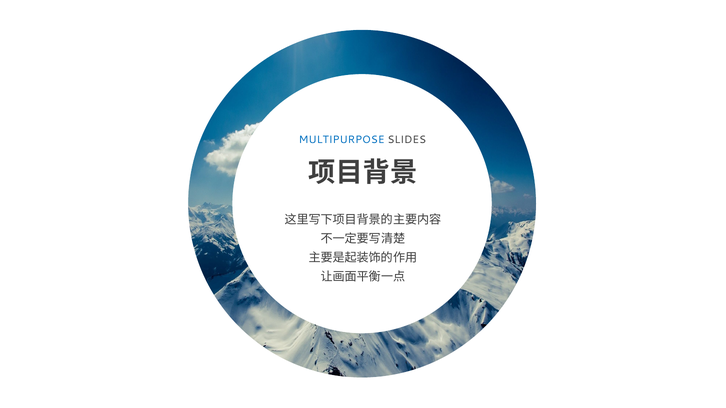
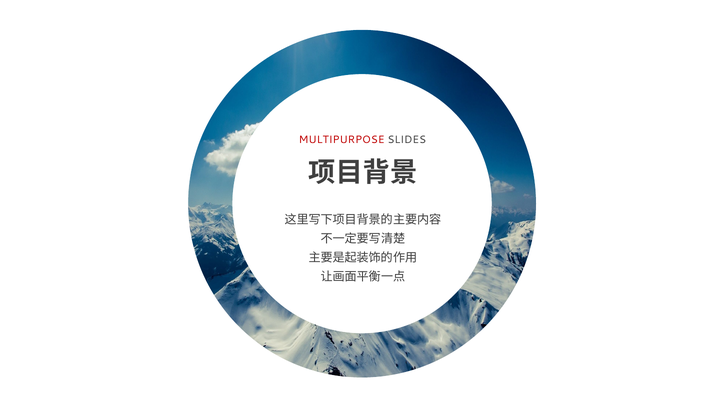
MULTIPURPOSE colour: blue -> red
